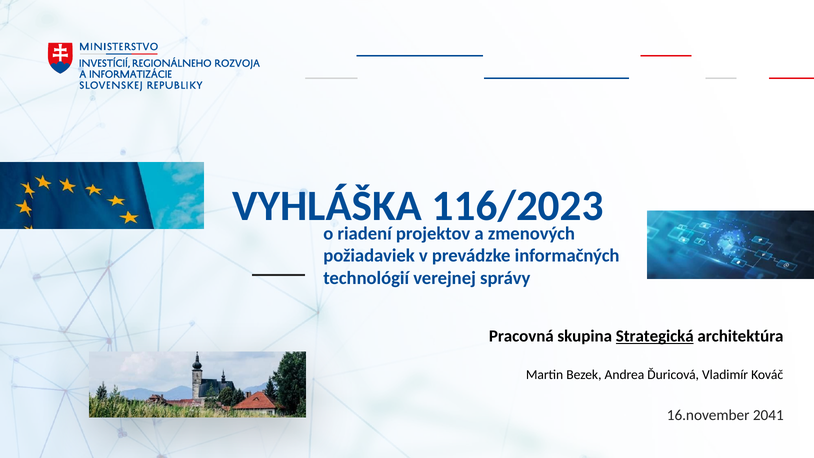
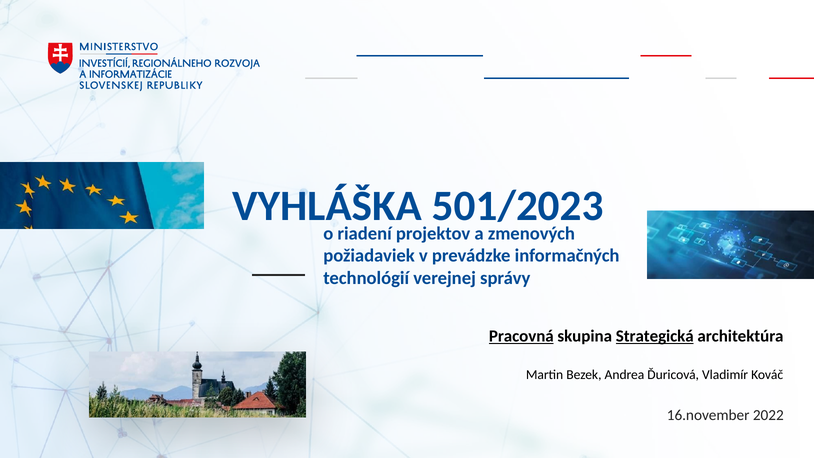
116/2023: 116/2023 -> 501/2023
Pracovná underline: none -> present
2041: 2041 -> 2022
